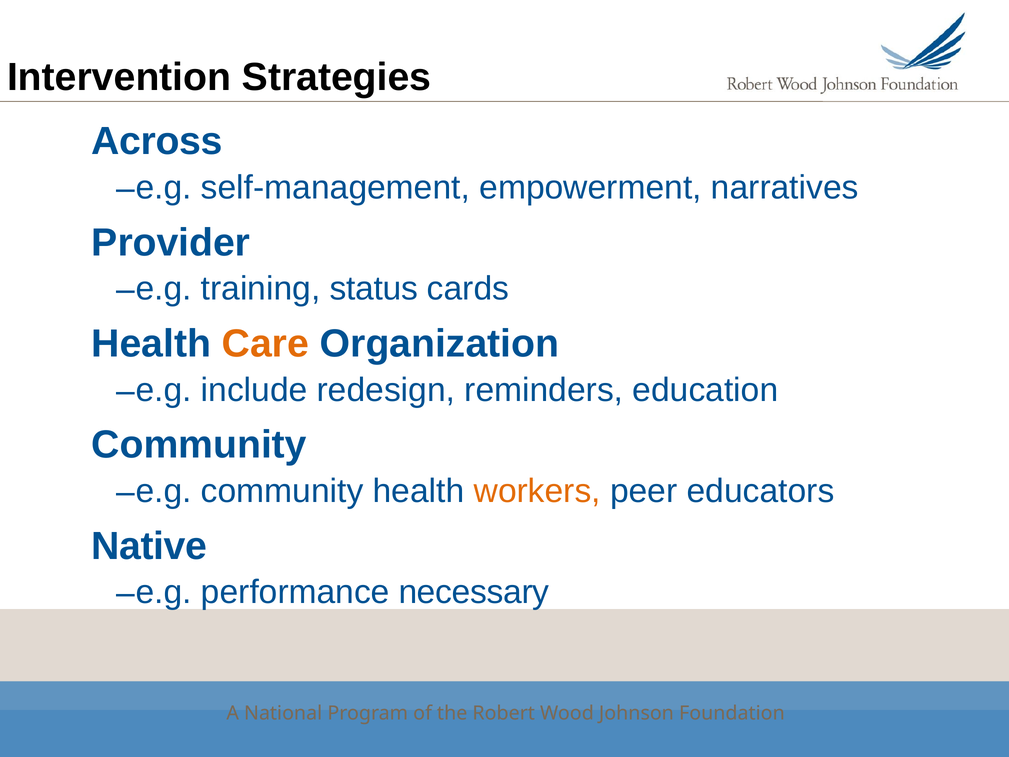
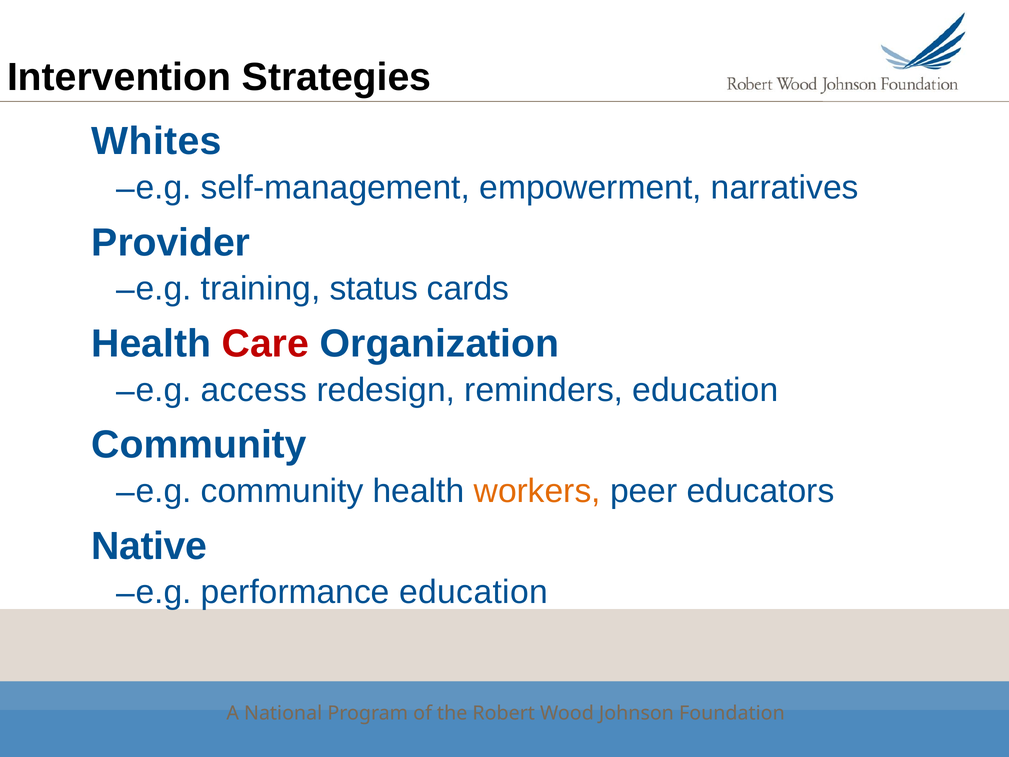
Across: Across -> Whites
Care colour: orange -> red
include: include -> access
performance necessary: necessary -> education
